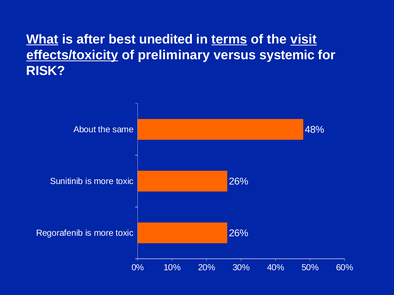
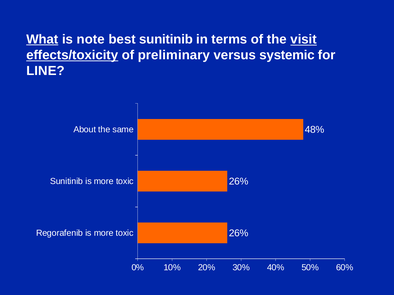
after: after -> note
best unedited: unedited -> sunitinib
terms underline: present -> none
RISK: RISK -> LINE
